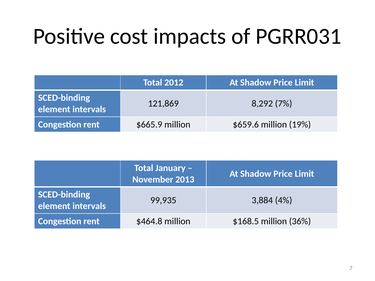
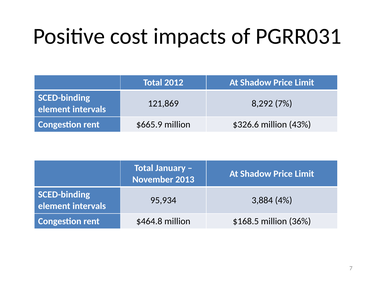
$659.6: $659.6 -> $326.6
19%: 19% -> 43%
99,935: 99,935 -> 95,934
